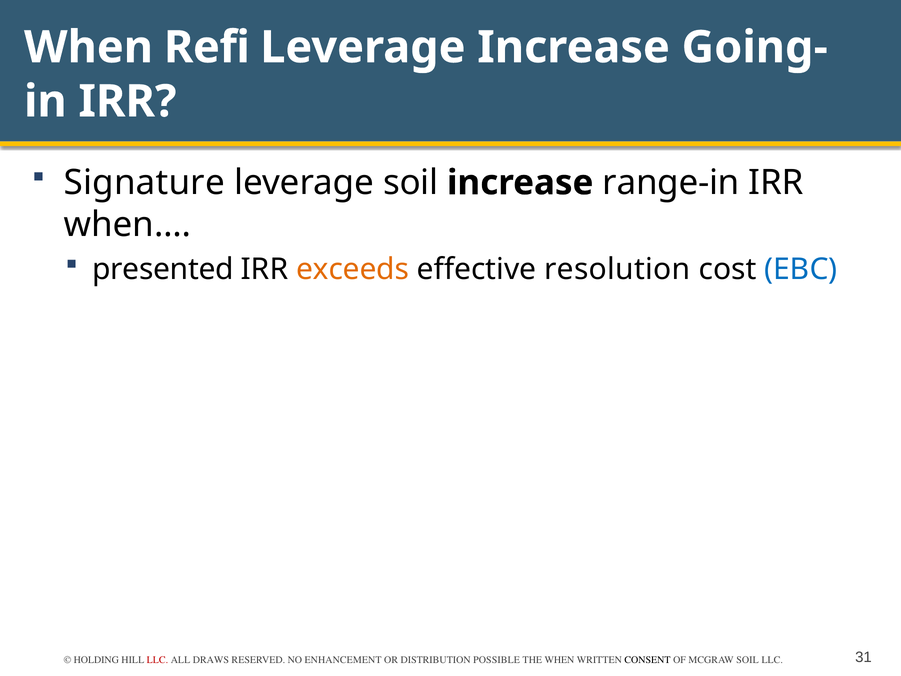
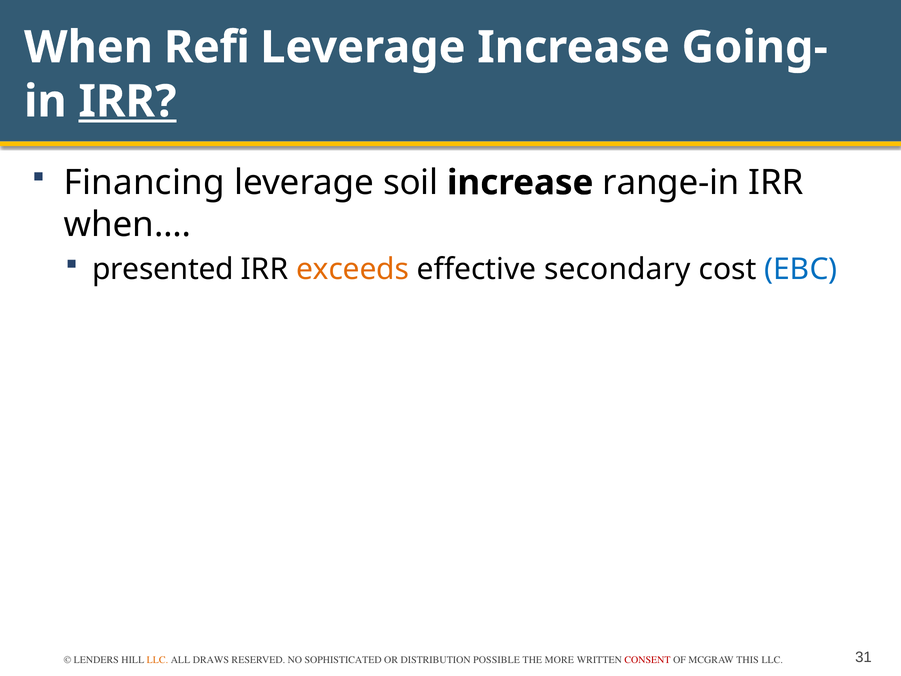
IRR at (127, 101) underline: none -> present
Signature: Signature -> Financing
resolution: resolution -> secondary
HOLDING: HOLDING -> LENDERS
LLC at (157, 660) colour: red -> orange
ENHANCEMENT: ENHANCEMENT -> SOPHISTICATED
THE WHEN: WHEN -> MORE
CONSENT colour: black -> red
MCGRAW SOIL: SOIL -> THIS
